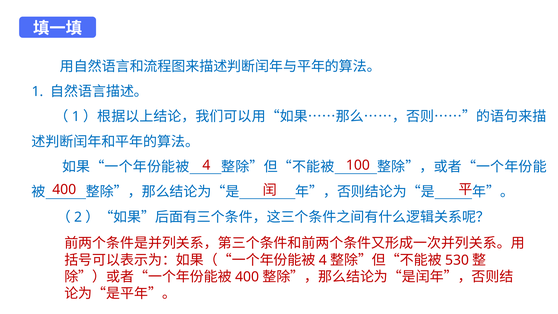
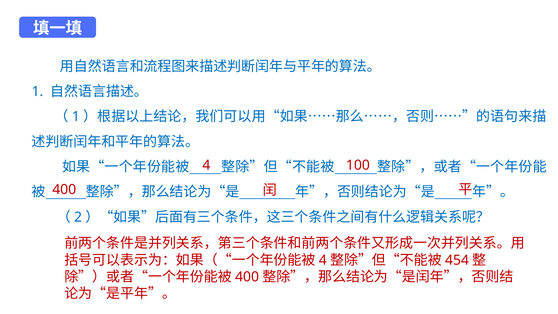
530: 530 -> 454
